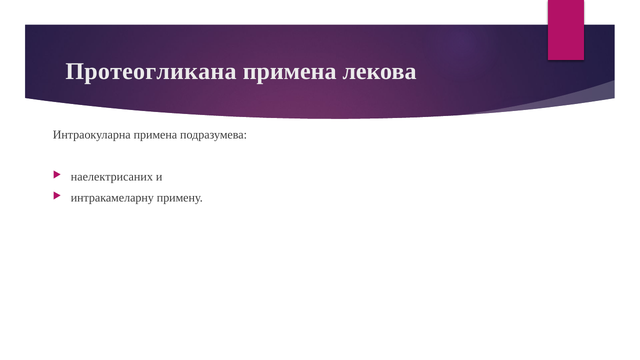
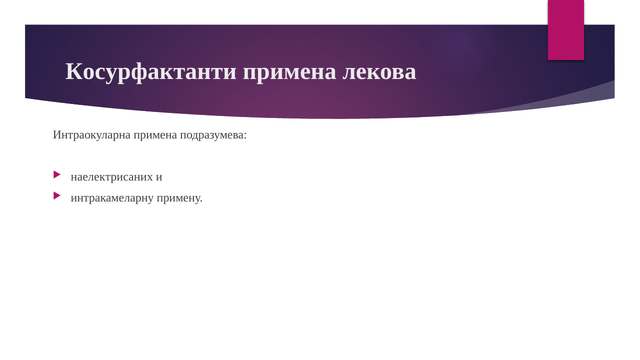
Протеогликана: Протеогликана -> Косурфактанти
